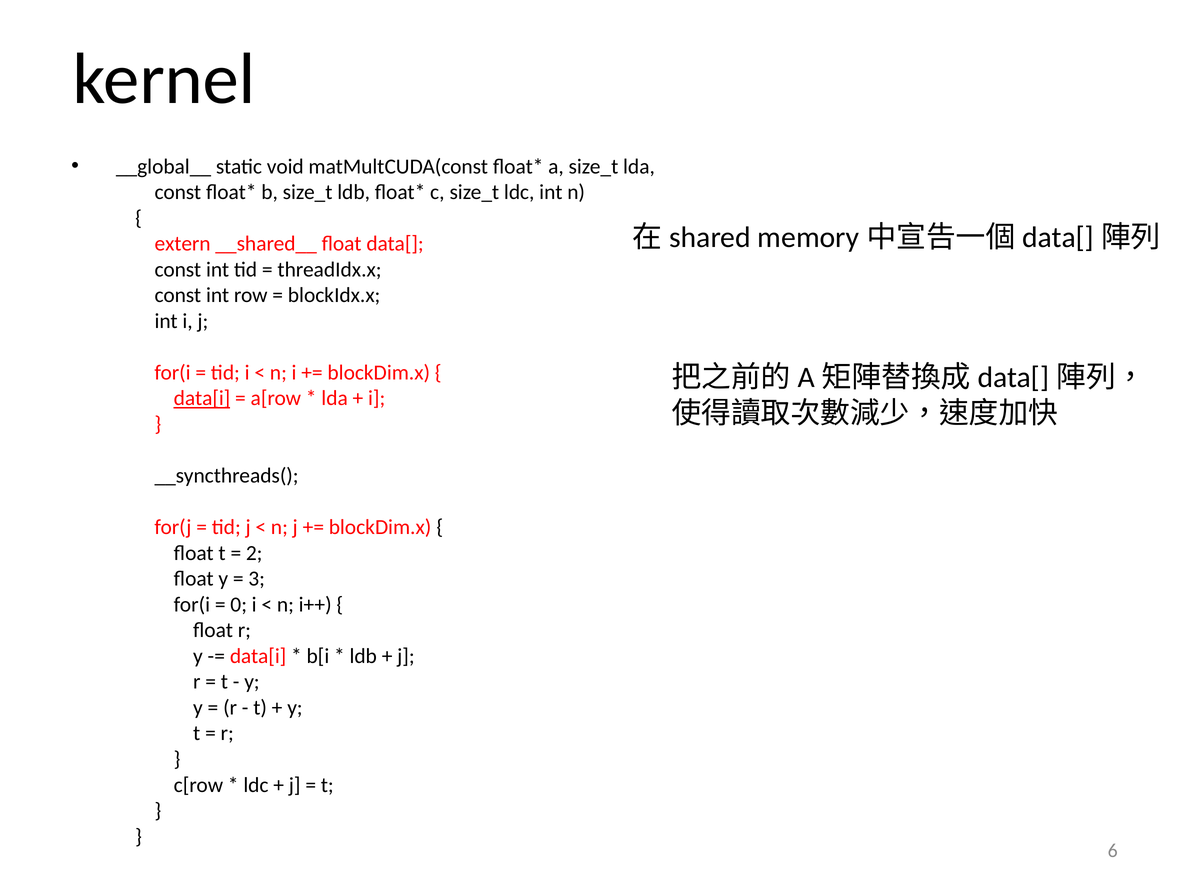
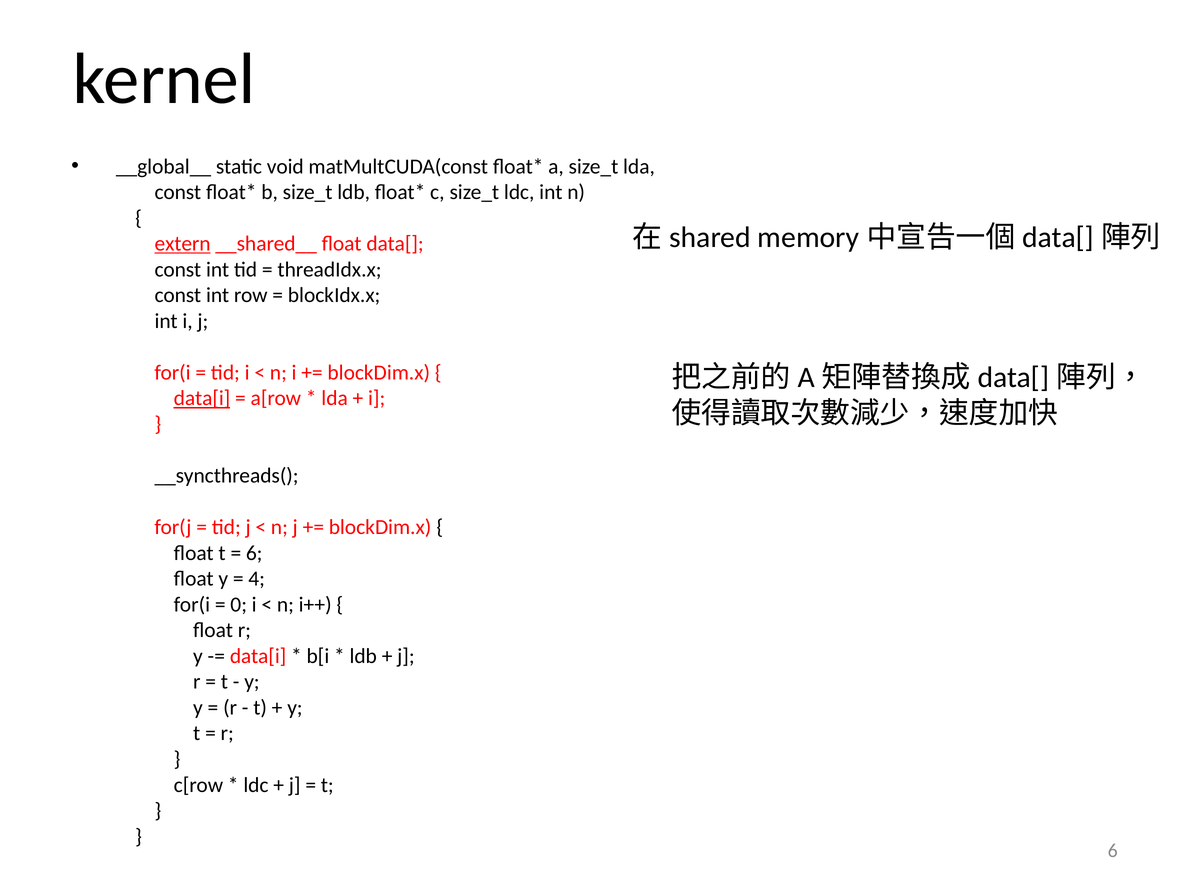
extern underline: none -> present
2 at (254, 553): 2 -> 6
3: 3 -> 4
